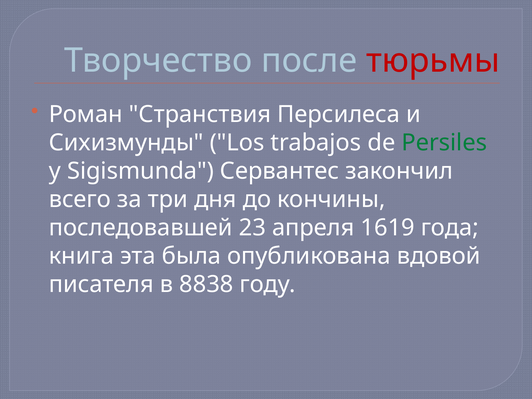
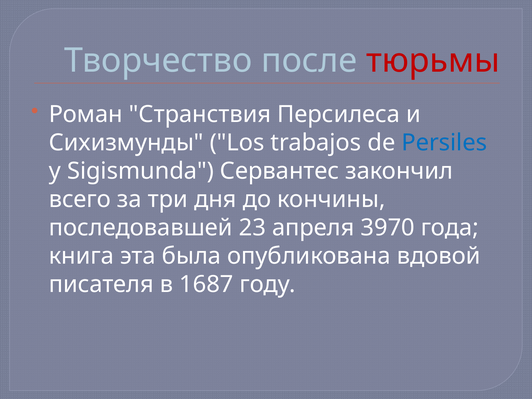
Persiles colour: green -> blue
1619: 1619 -> 3970
8838: 8838 -> 1687
